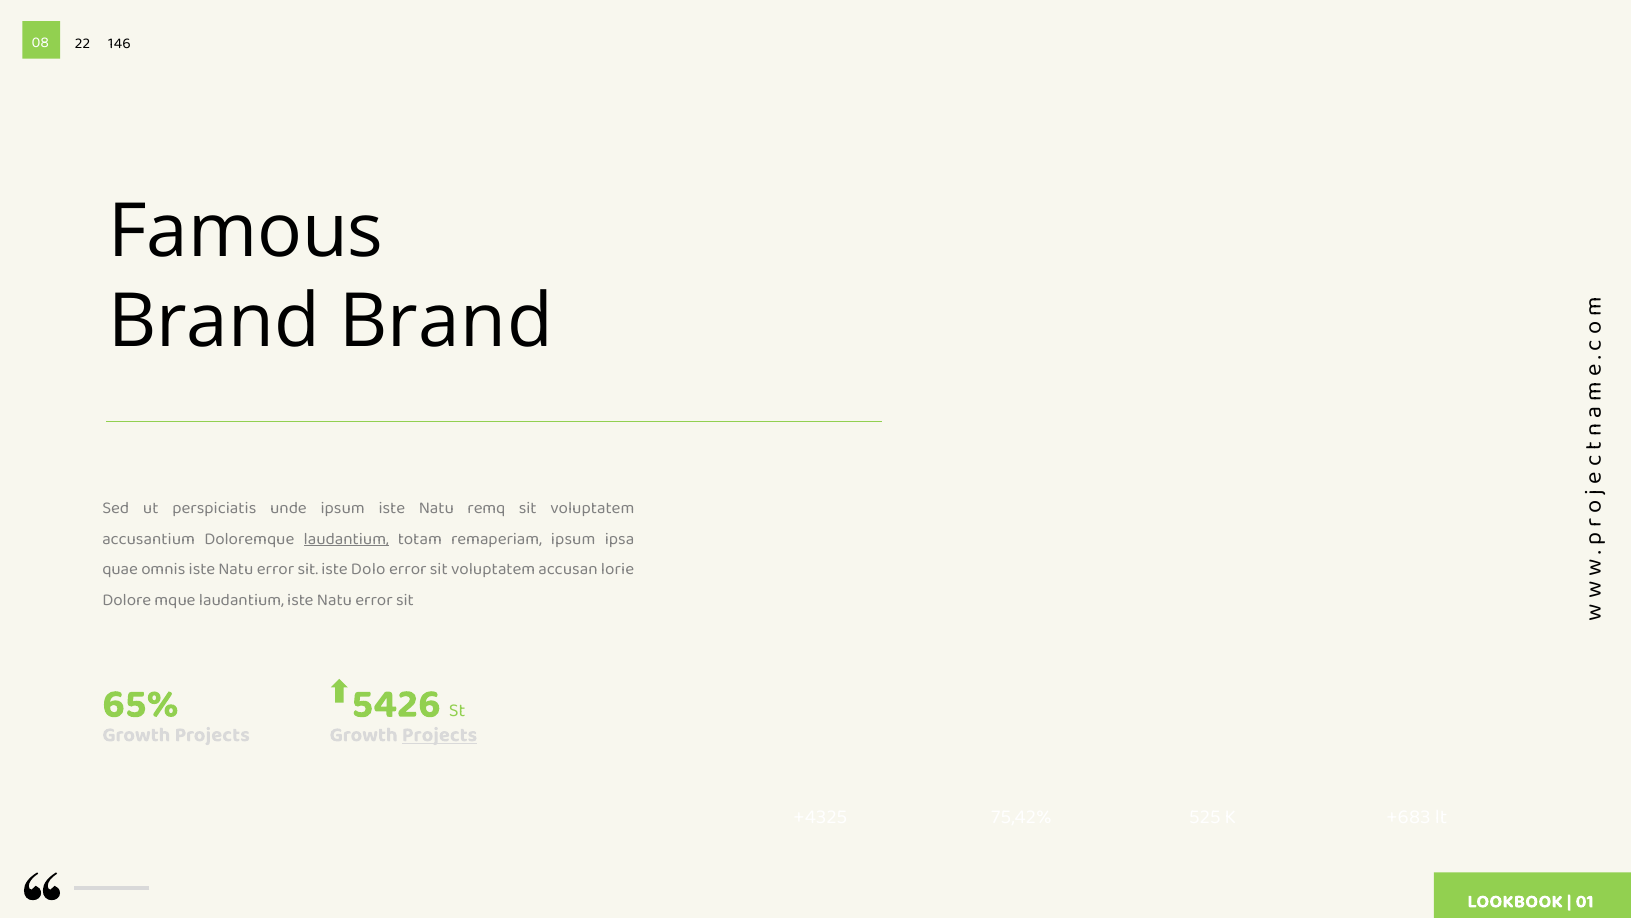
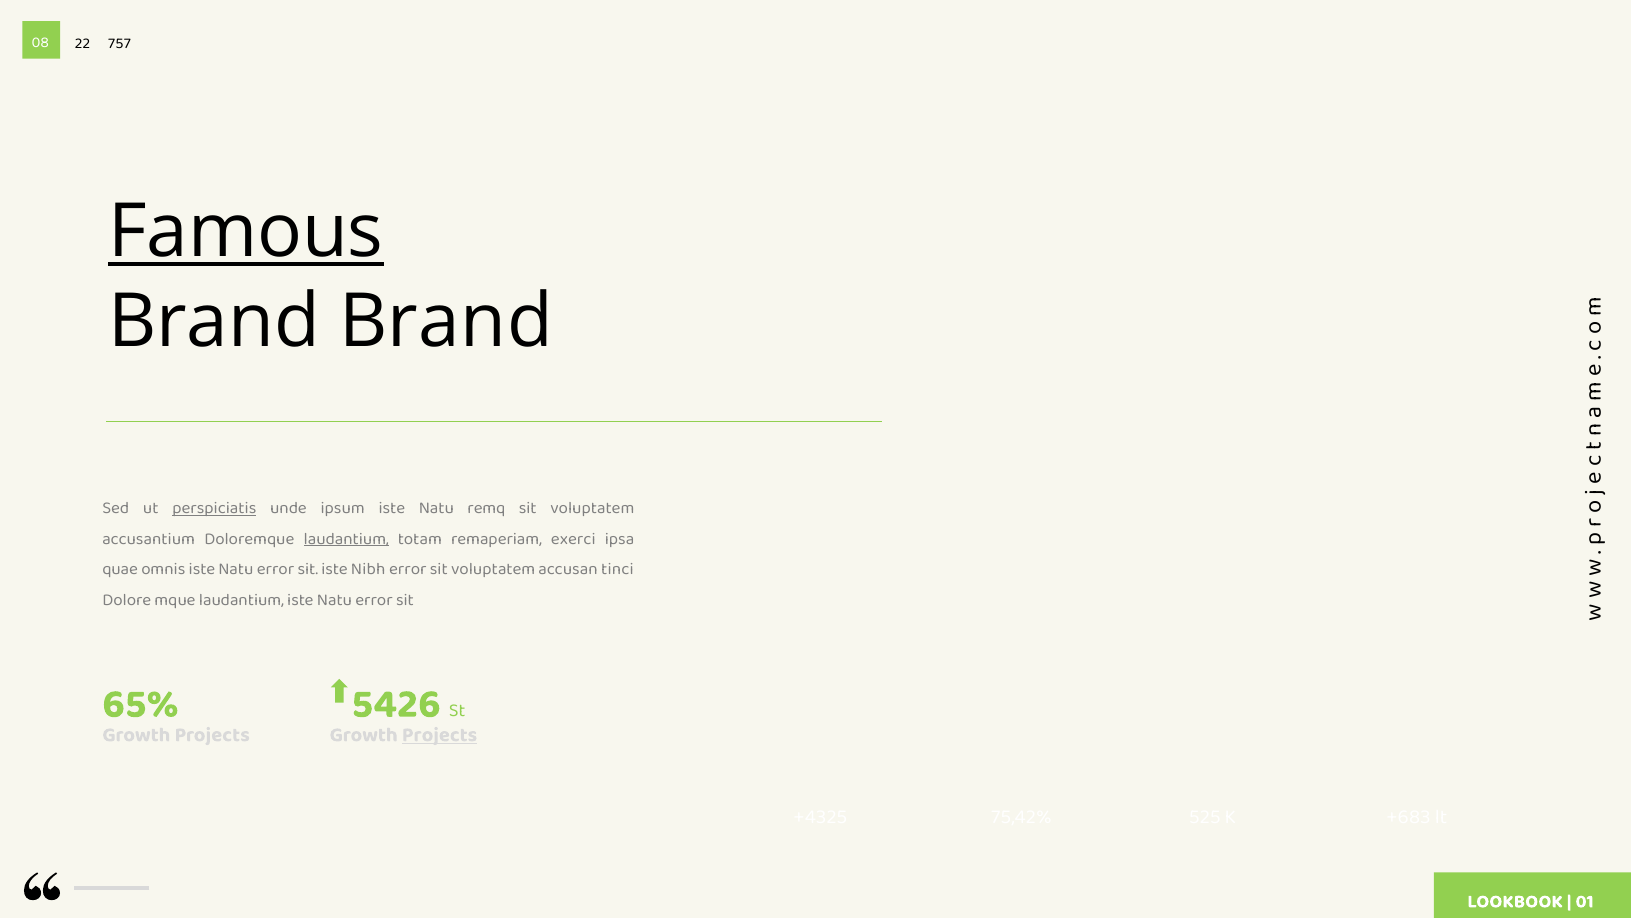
146: 146 -> 757
Famous underline: none -> present
perspiciatis underline: none -> present
remaperiam ipsum: ipsum -> exerci
Dolo: Dolo -> Nibh
lorie: lorie -> tinci
